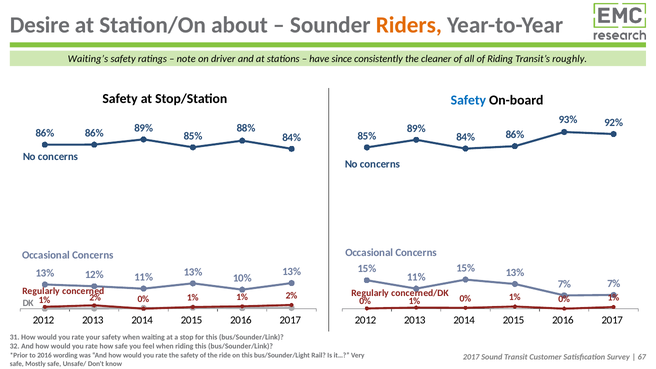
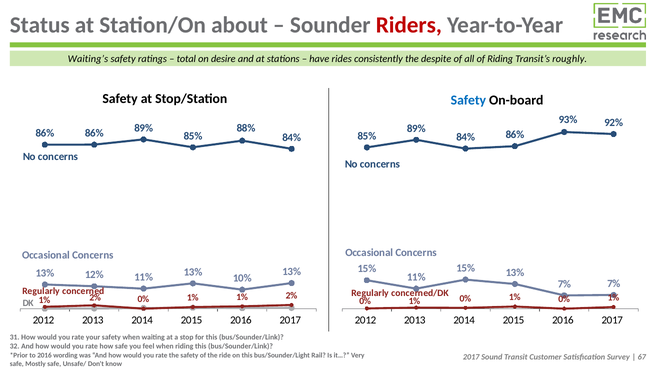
Desire: Desire -> Status
Riders colour: orange -> red
note: note -> total
driver: driver -> desire
since: since -> rides
cleaner: cleaner -> despite
